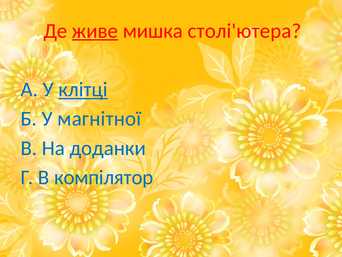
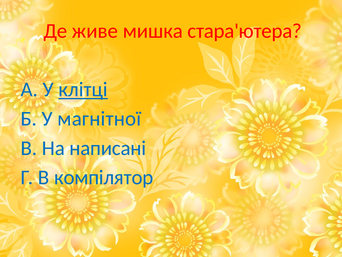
живе underline: present -> none
столі'ютера: столі'ютера -> стара'ютера
доданки: доданки -> написані
